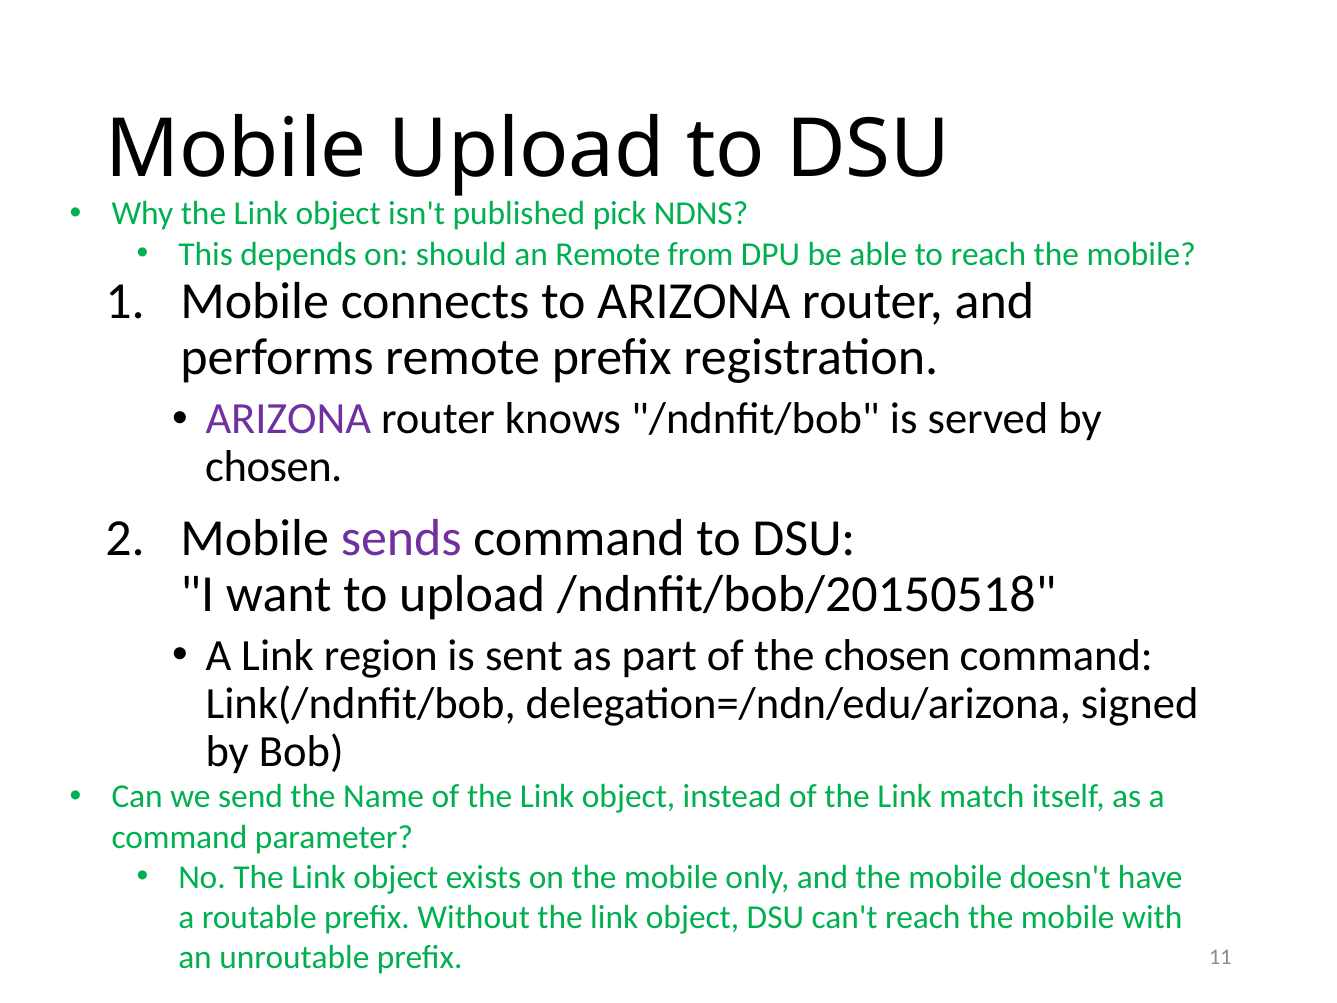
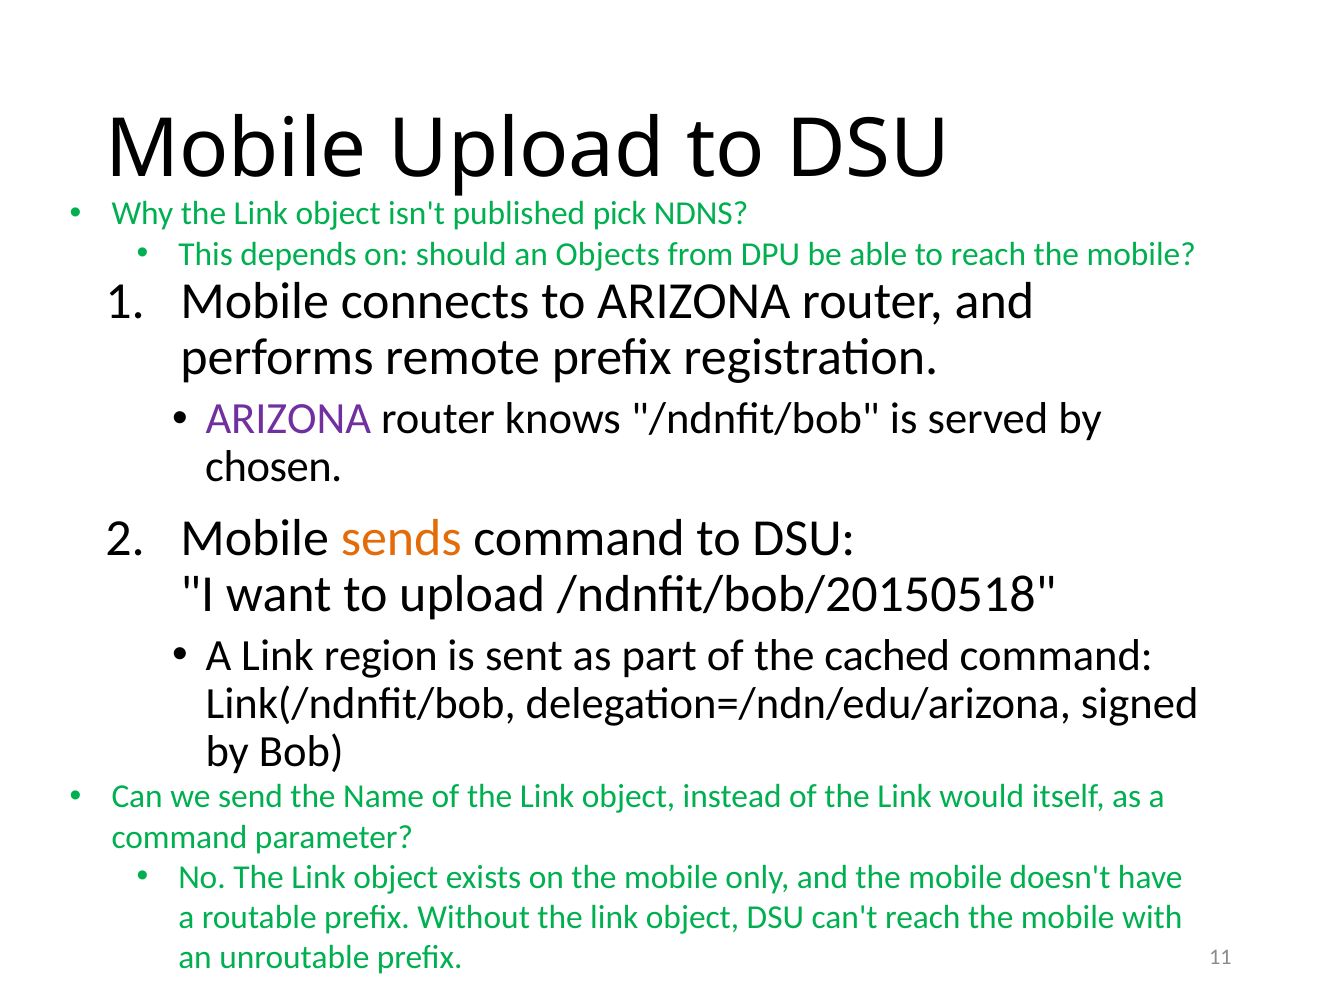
an Remote: Remote -> Objects
sends colour: purple -> orange
the chosen: chosen -> cached
match: match -> would
